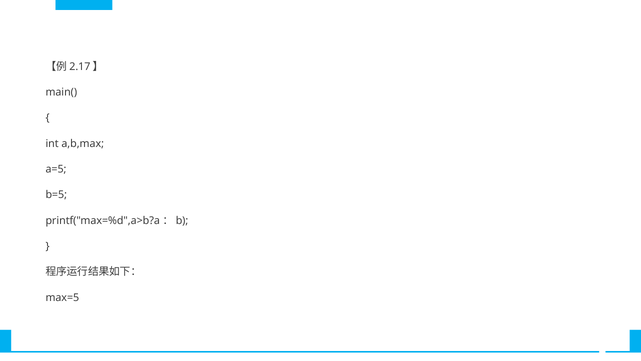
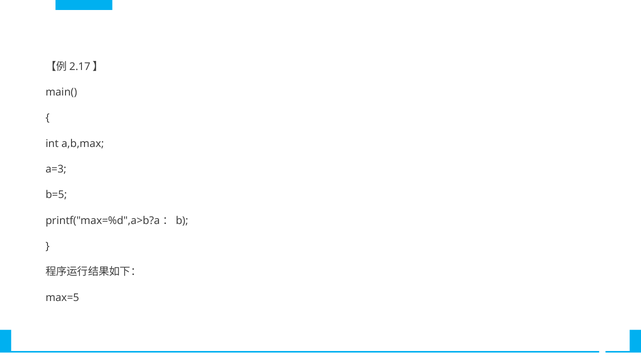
a=5: a=5 -> a=3
